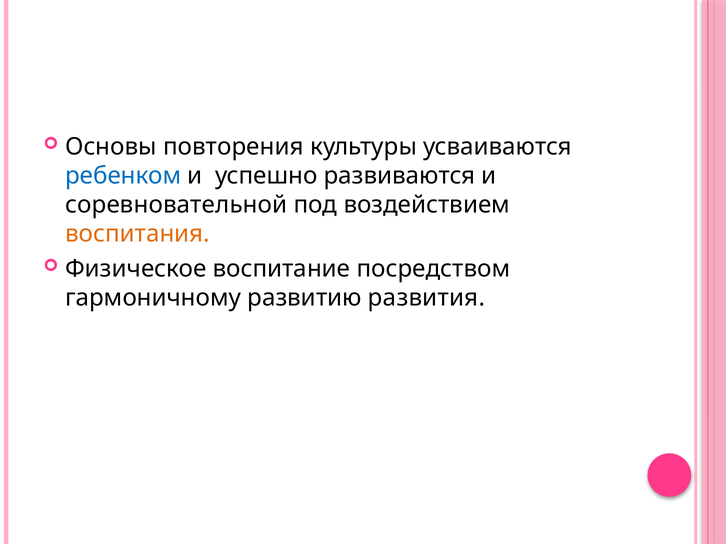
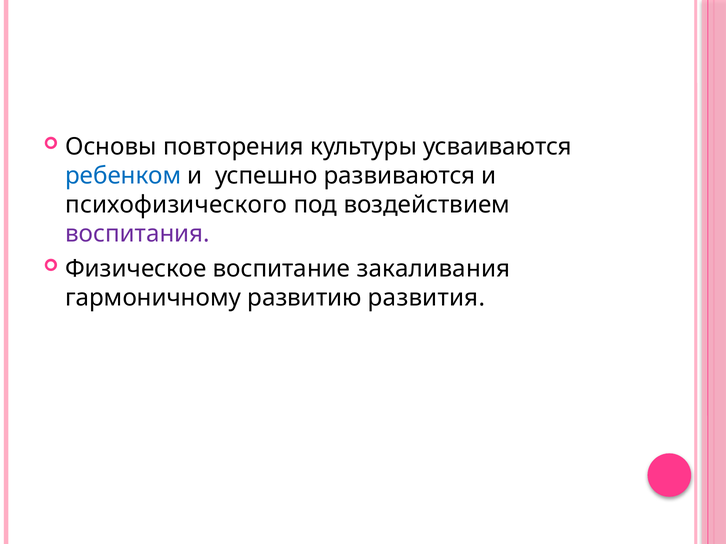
соревновательной: соревновательной -> психофизического
воспитания colour: orange -> purple
посредством: посредством -> закаливания
